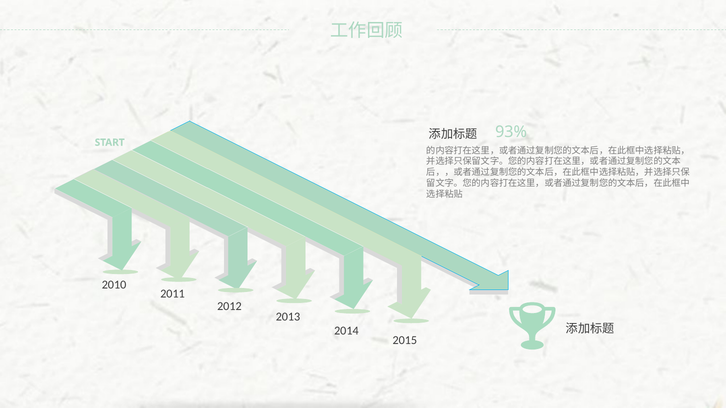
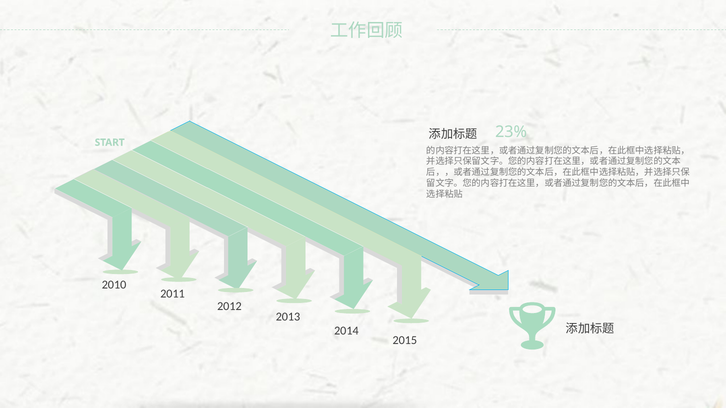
93%: 93% -> 23%
